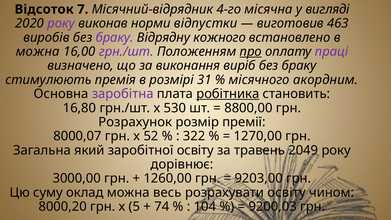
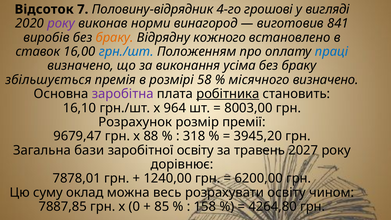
Місячний-відрядник: Місячний-відрядник -> Половину-відрядник
місячна: місячна -> грошові
відпустки: відпустки -> винагород
463: 463 -> 841
браку at (115, 37) colour: purple -> orange
можна at (38, 52): можна -> ставок
грн./шт at (126, 52) colour: purple -> blue
про underline: present -> none
праці colour: purple -> blue
виріб: виріб -> усіма
стимулюють: стимулюють -> збільшується
31: 31 -> 58
місячного акордним: акордним -> визначено
16,80: 16,80 -> 16,10
530: 530 -> 964
8800,00: 8800,00 -> 8003,00
8000,07: 8000,07 -> 9679,47
52: 52 -> 88
322: 322 -> 318
1270,00: 1270,00 -> 3945,20
який: який -> бази
2049: 2049 -> 2027
3000,00: 3000,00 -> 7878,01
1260,00: 1260,00 -> 1240,00
9203,00: 9203,00 -> 6200,00
8000,20: 8000,20 -> 7887,85
5: 5 -> 0
74: 74 -> 85
104: 104 -> 158
9200,03: 9200,03 -> 4264,80
